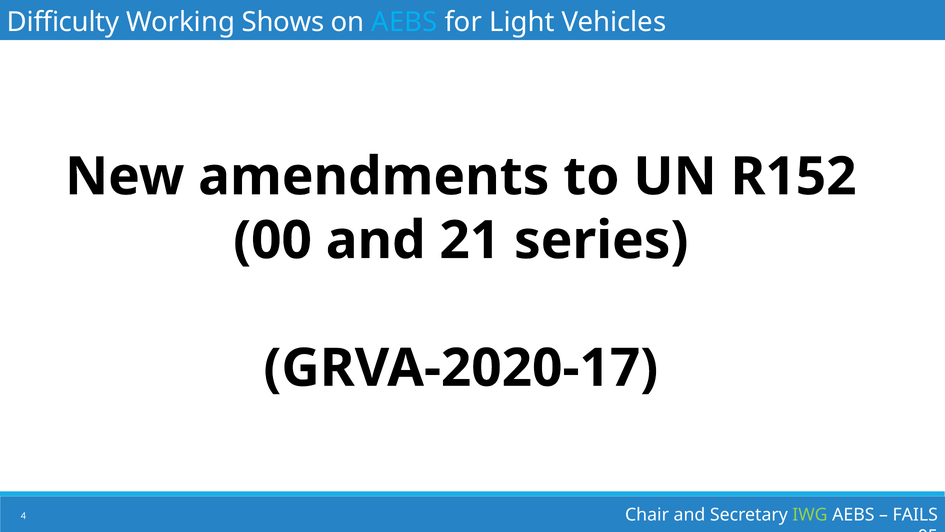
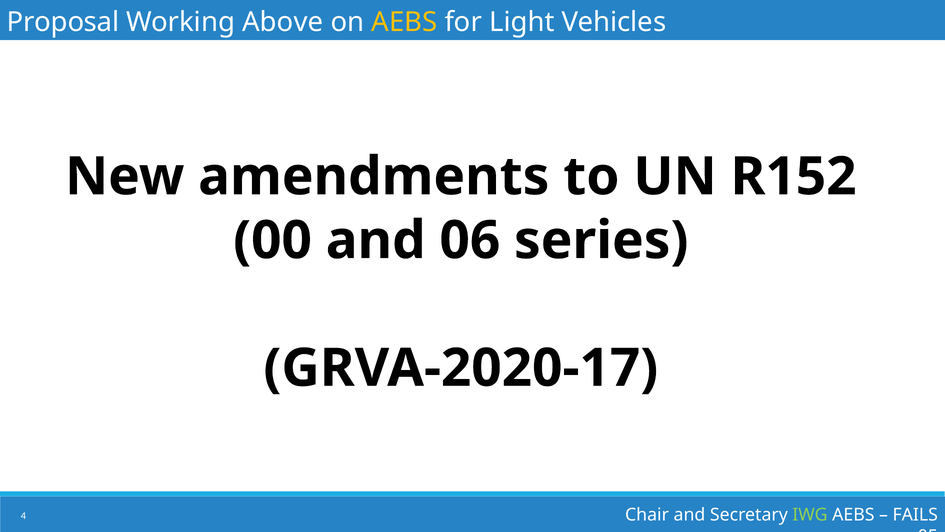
Difficulty: Difficulty -> Proposal
Shows: Shows -> Above
AEBS at (404, 22) colour: light blue -> yellow
21: 21 -> 06
